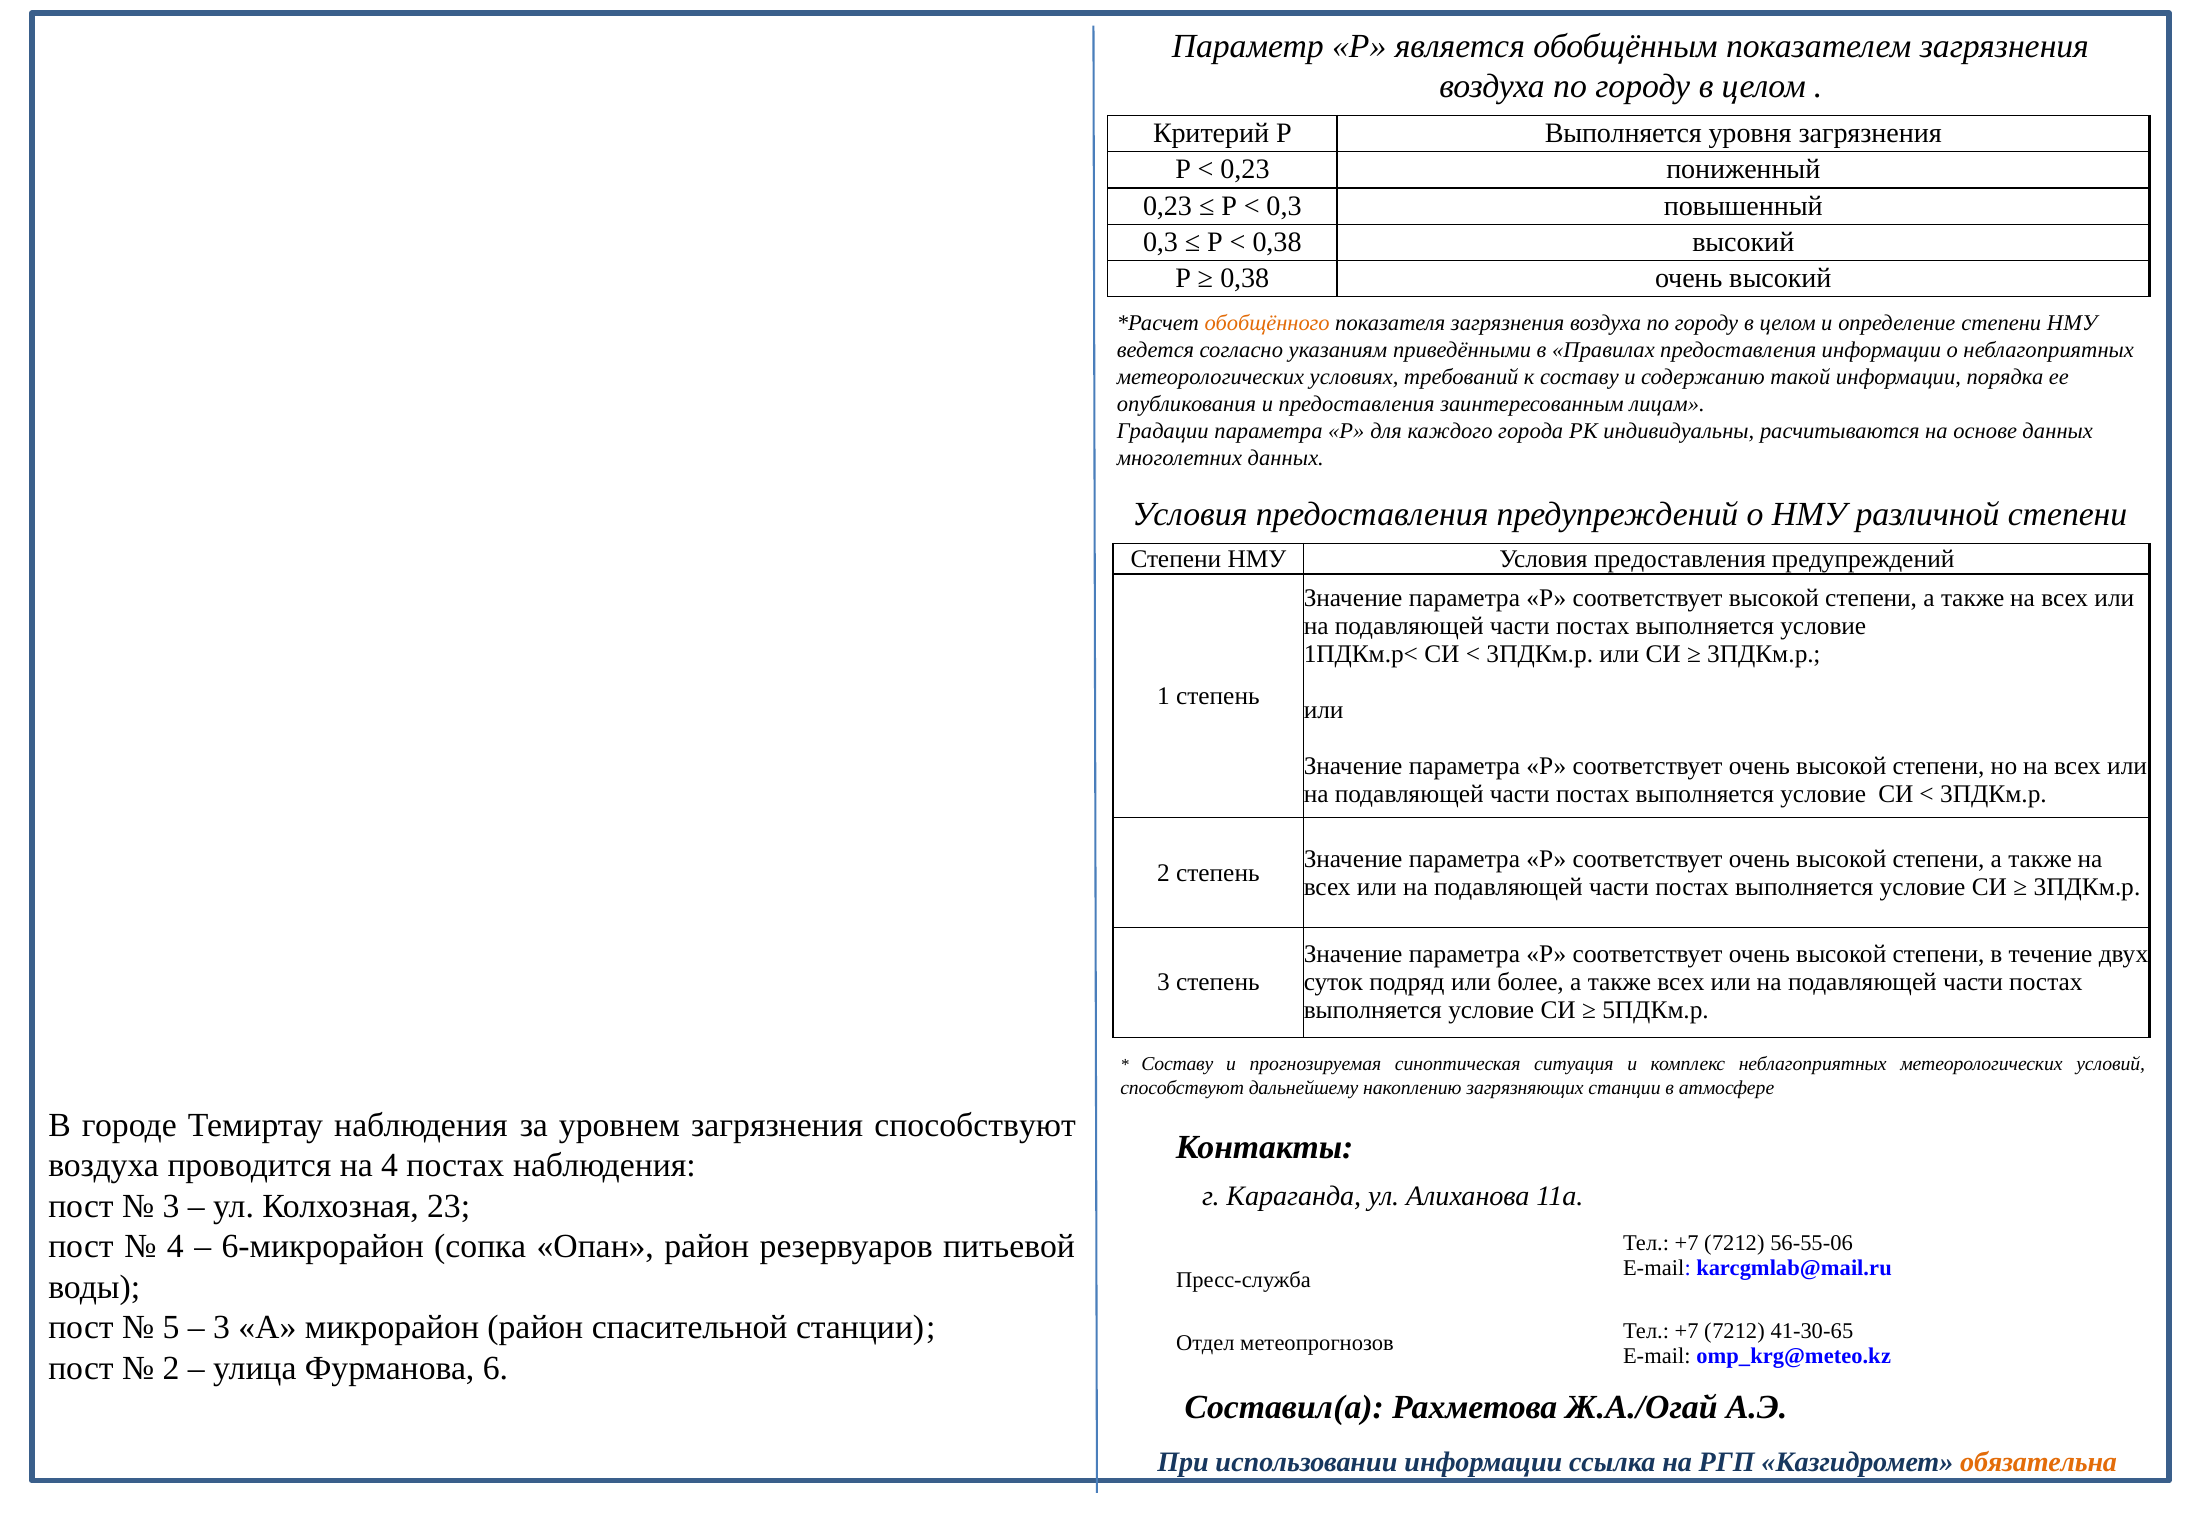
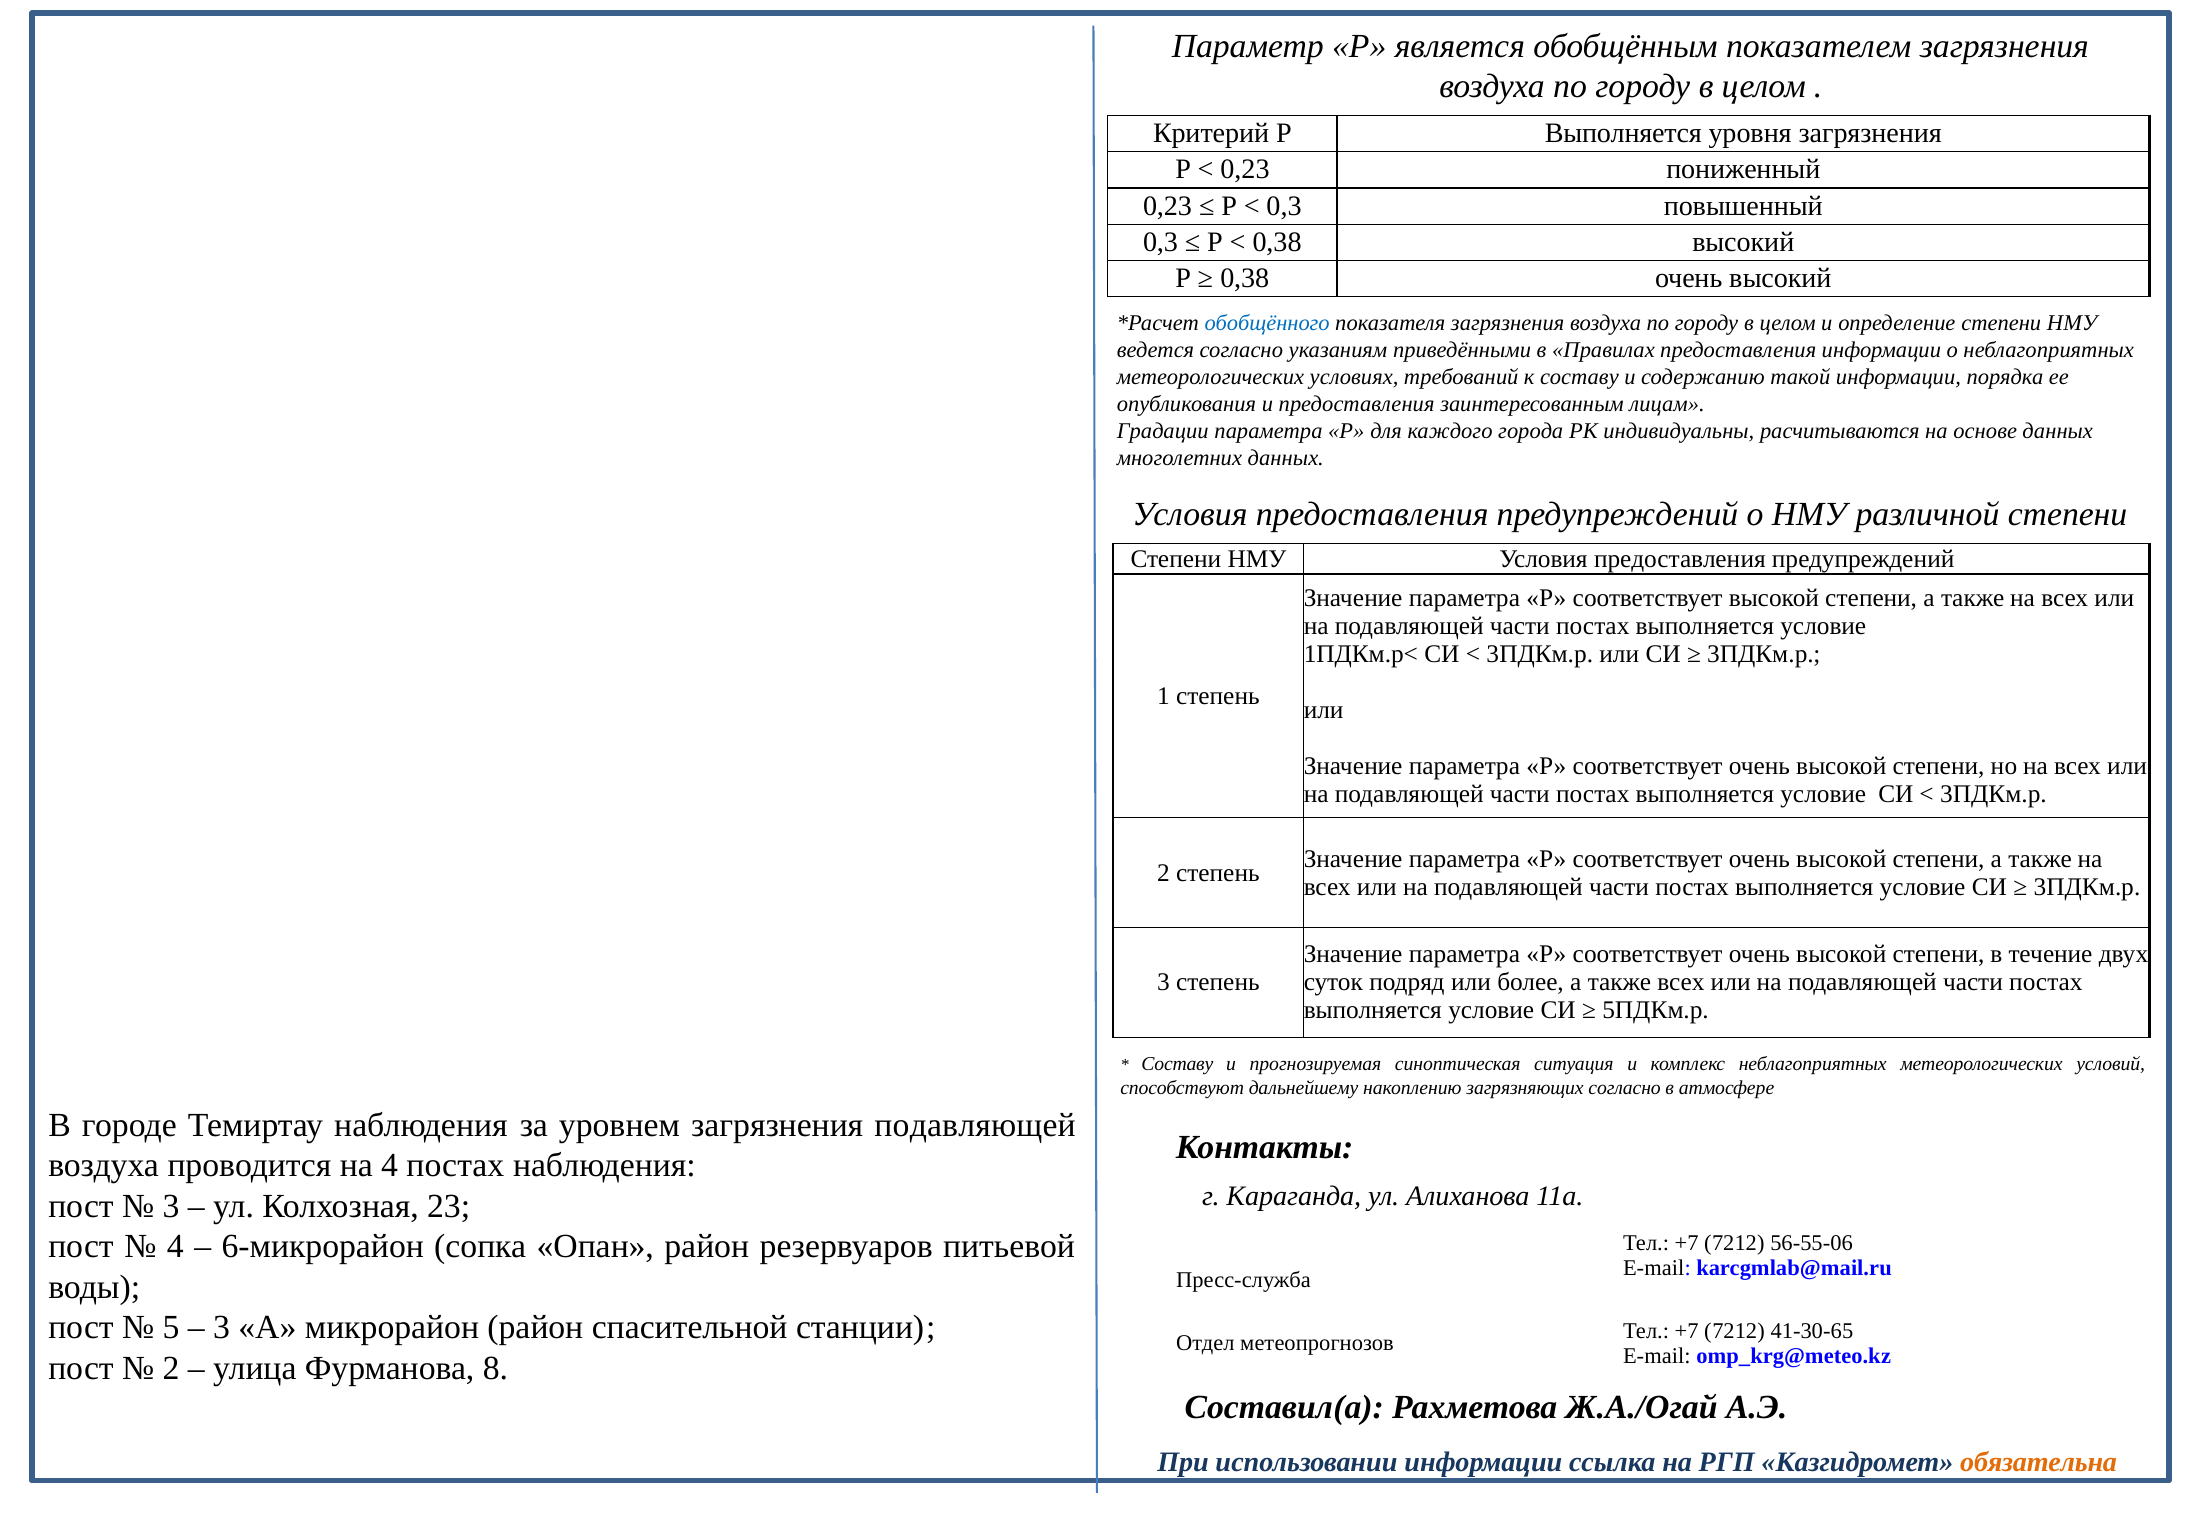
обобщённого colour: orange -> blue
загрязняющих станции: станции -> согласно
загрязнения способствуют: способствуют -> подавляющей
6: 6 -> 8
